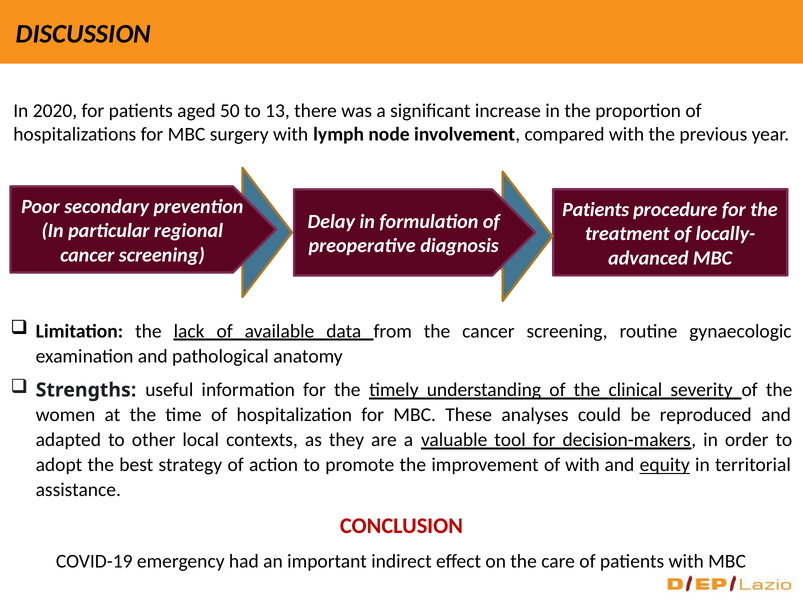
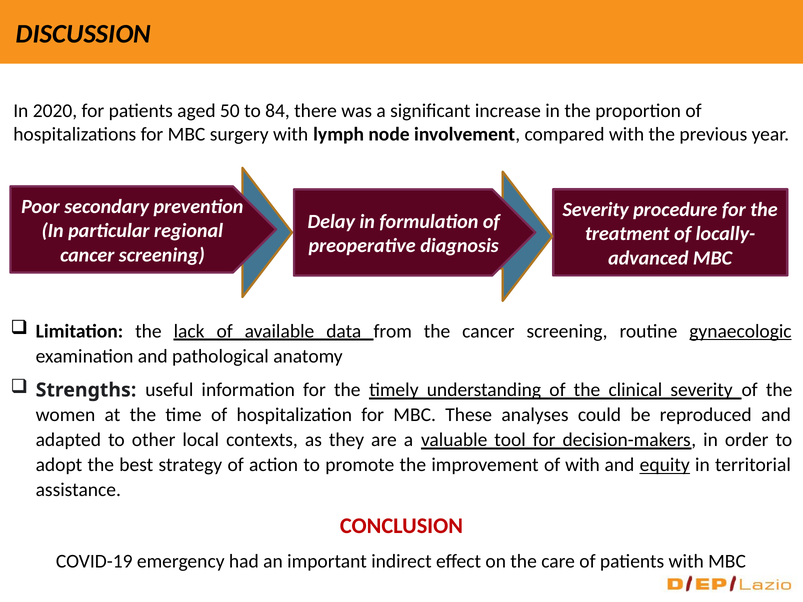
13: 13 -> 84
Patients at (596, 210): Patients -> Severity
gynaecologic underline: none -> present
